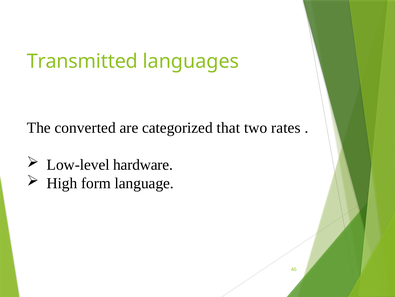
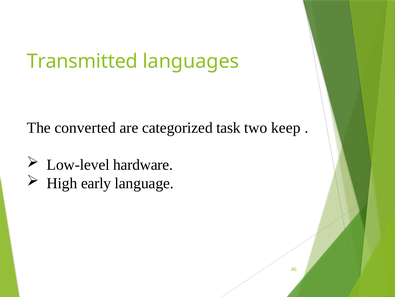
that: that -> task
rates: rates -> keep
form: form -> early
